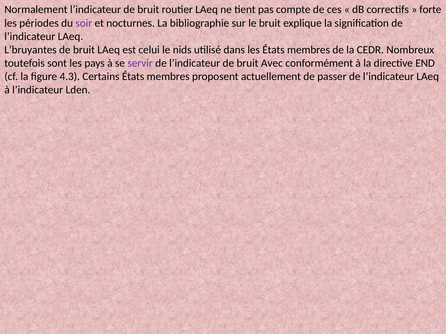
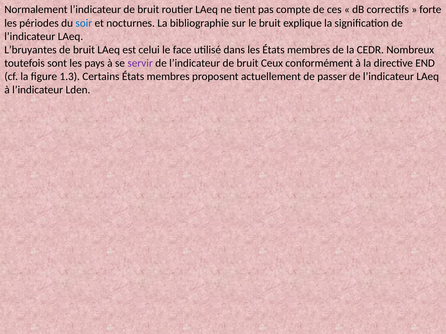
soir colour: purple -> blue
nids: nids -> face
Avec: Avec -> Ceux
4.3: 4.3 -> 1.3
